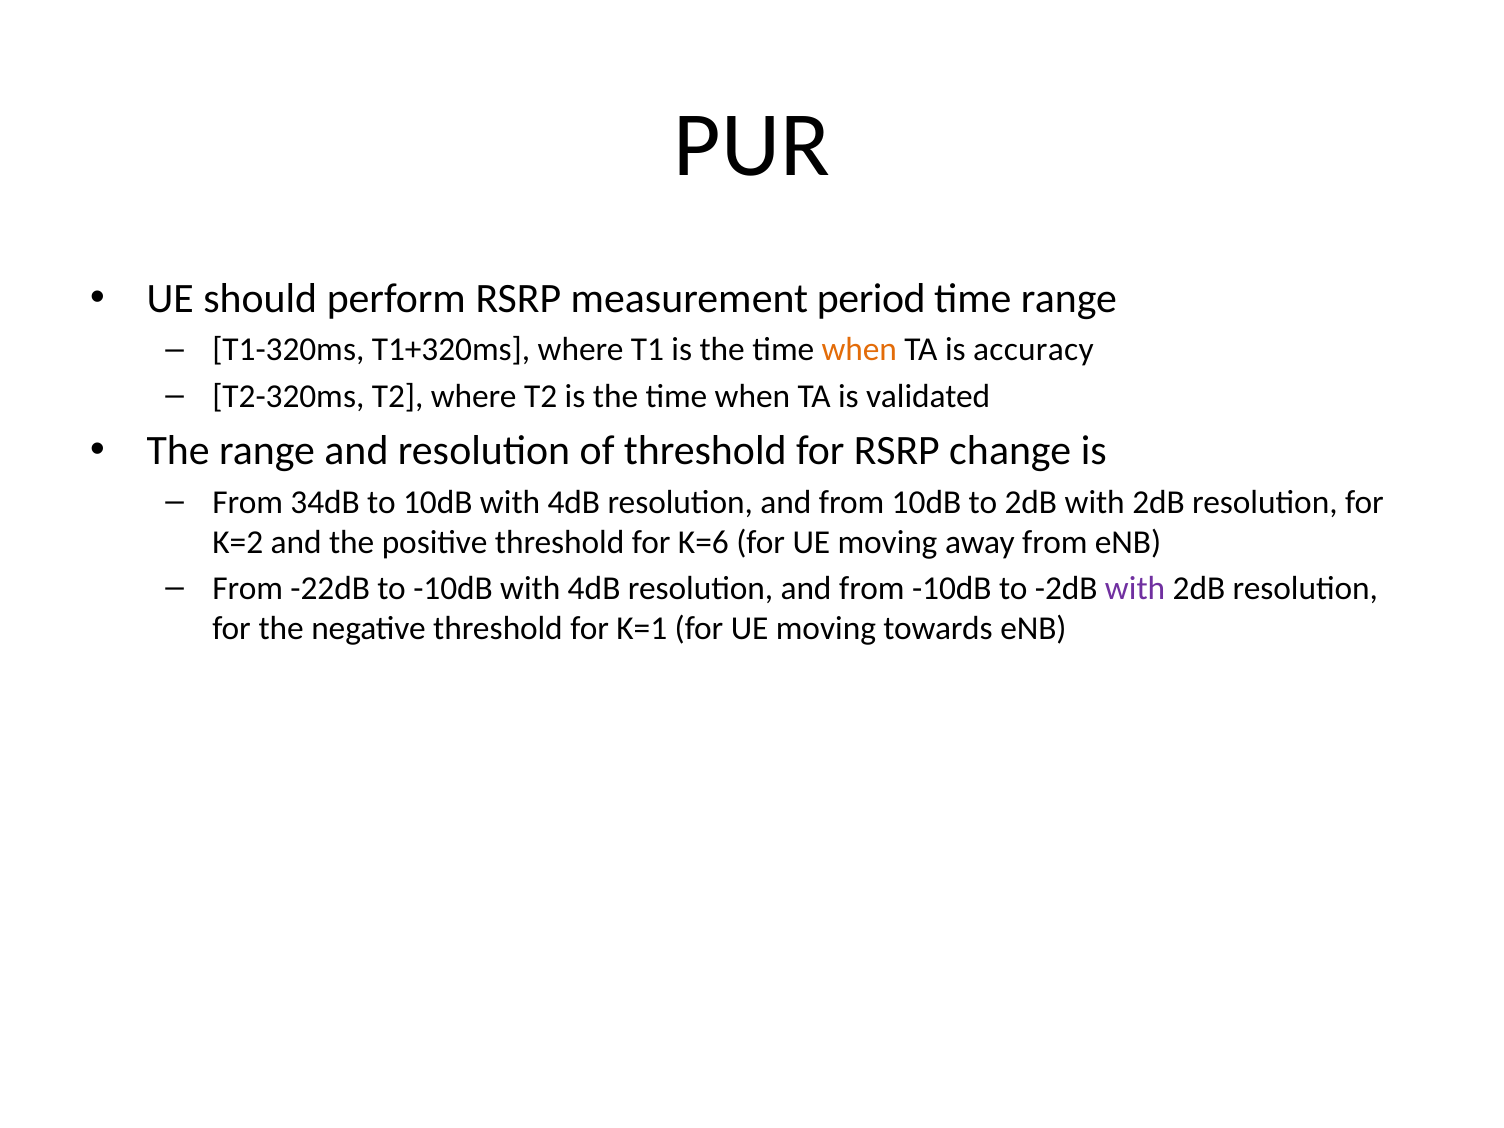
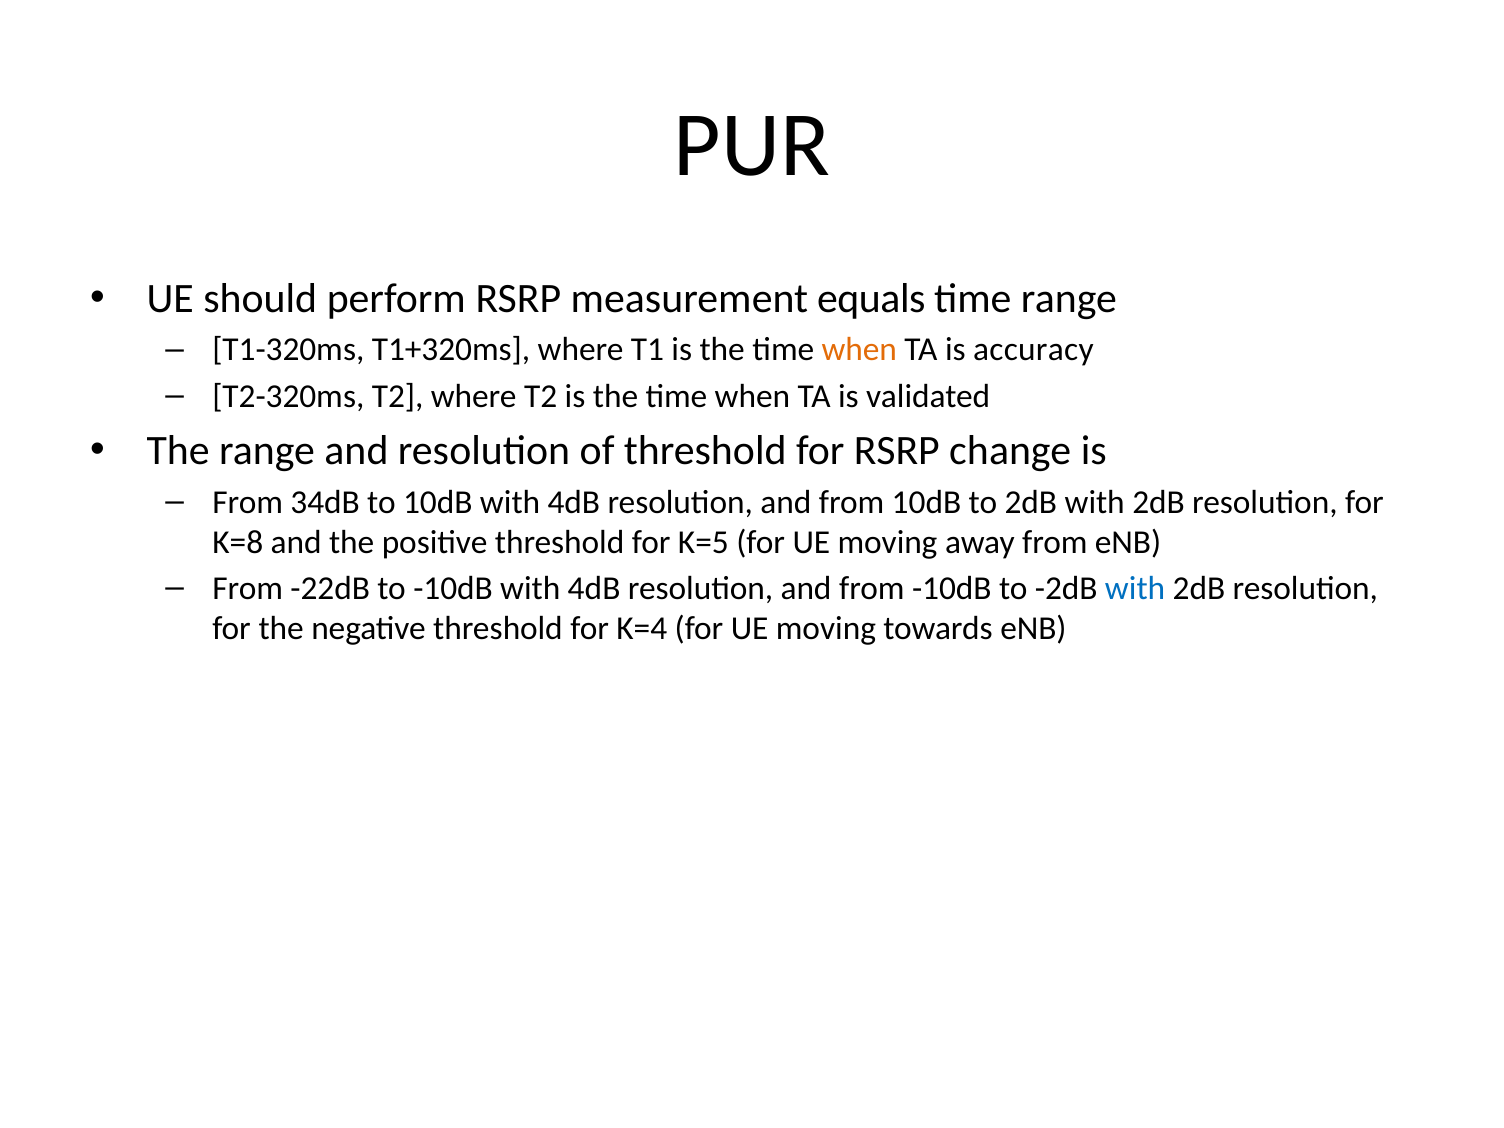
period: period -> equals
K=2: K=2 -> K=8
K=6: K=6 -> K=5
with at (1135, 589) colour: purple -> blue
K=1: K=1 -> K=4
